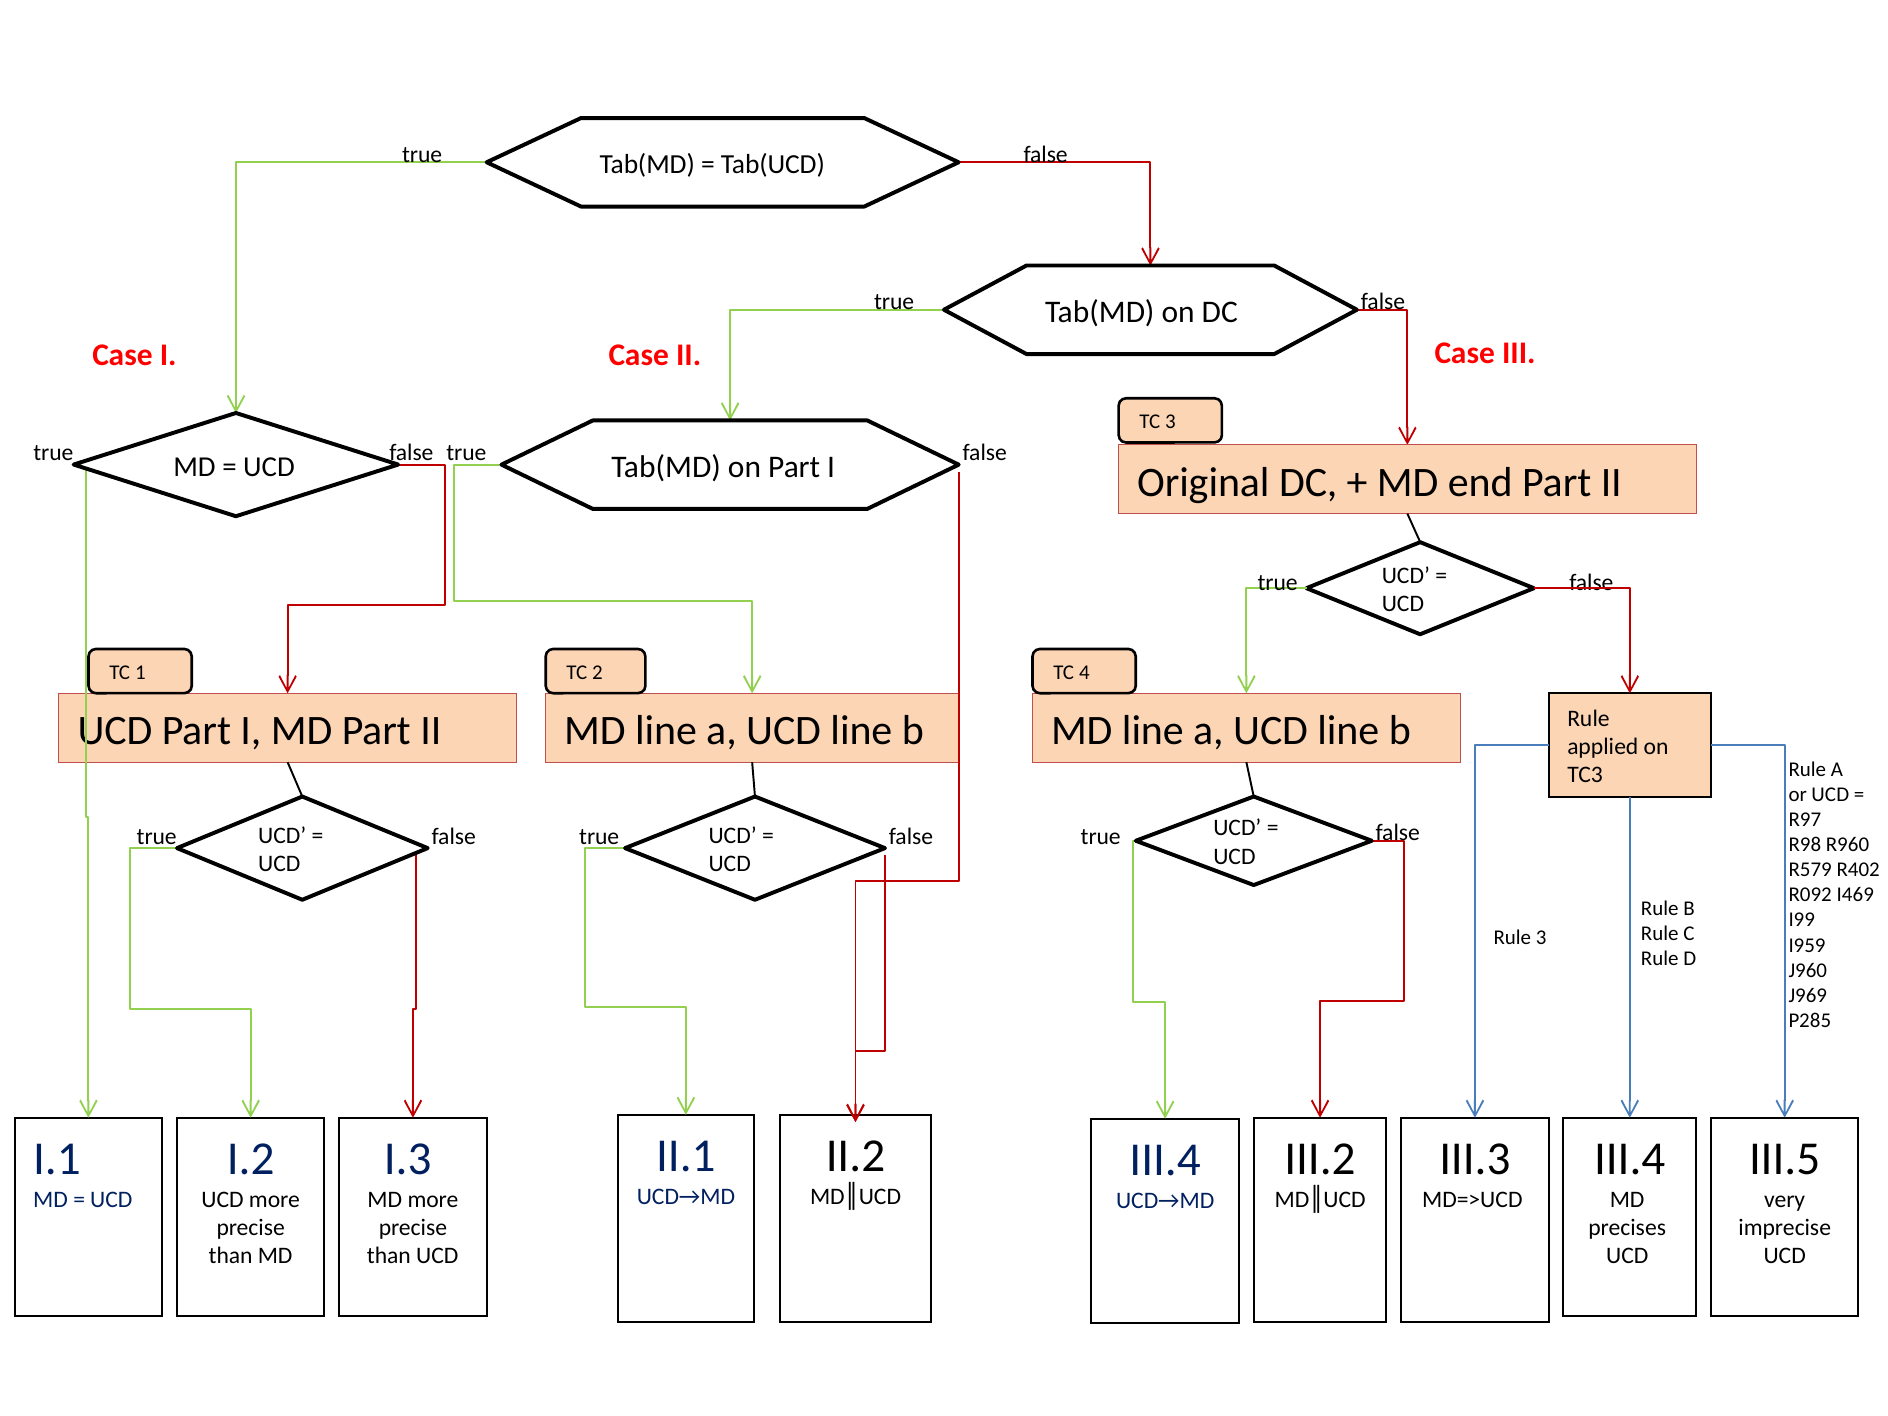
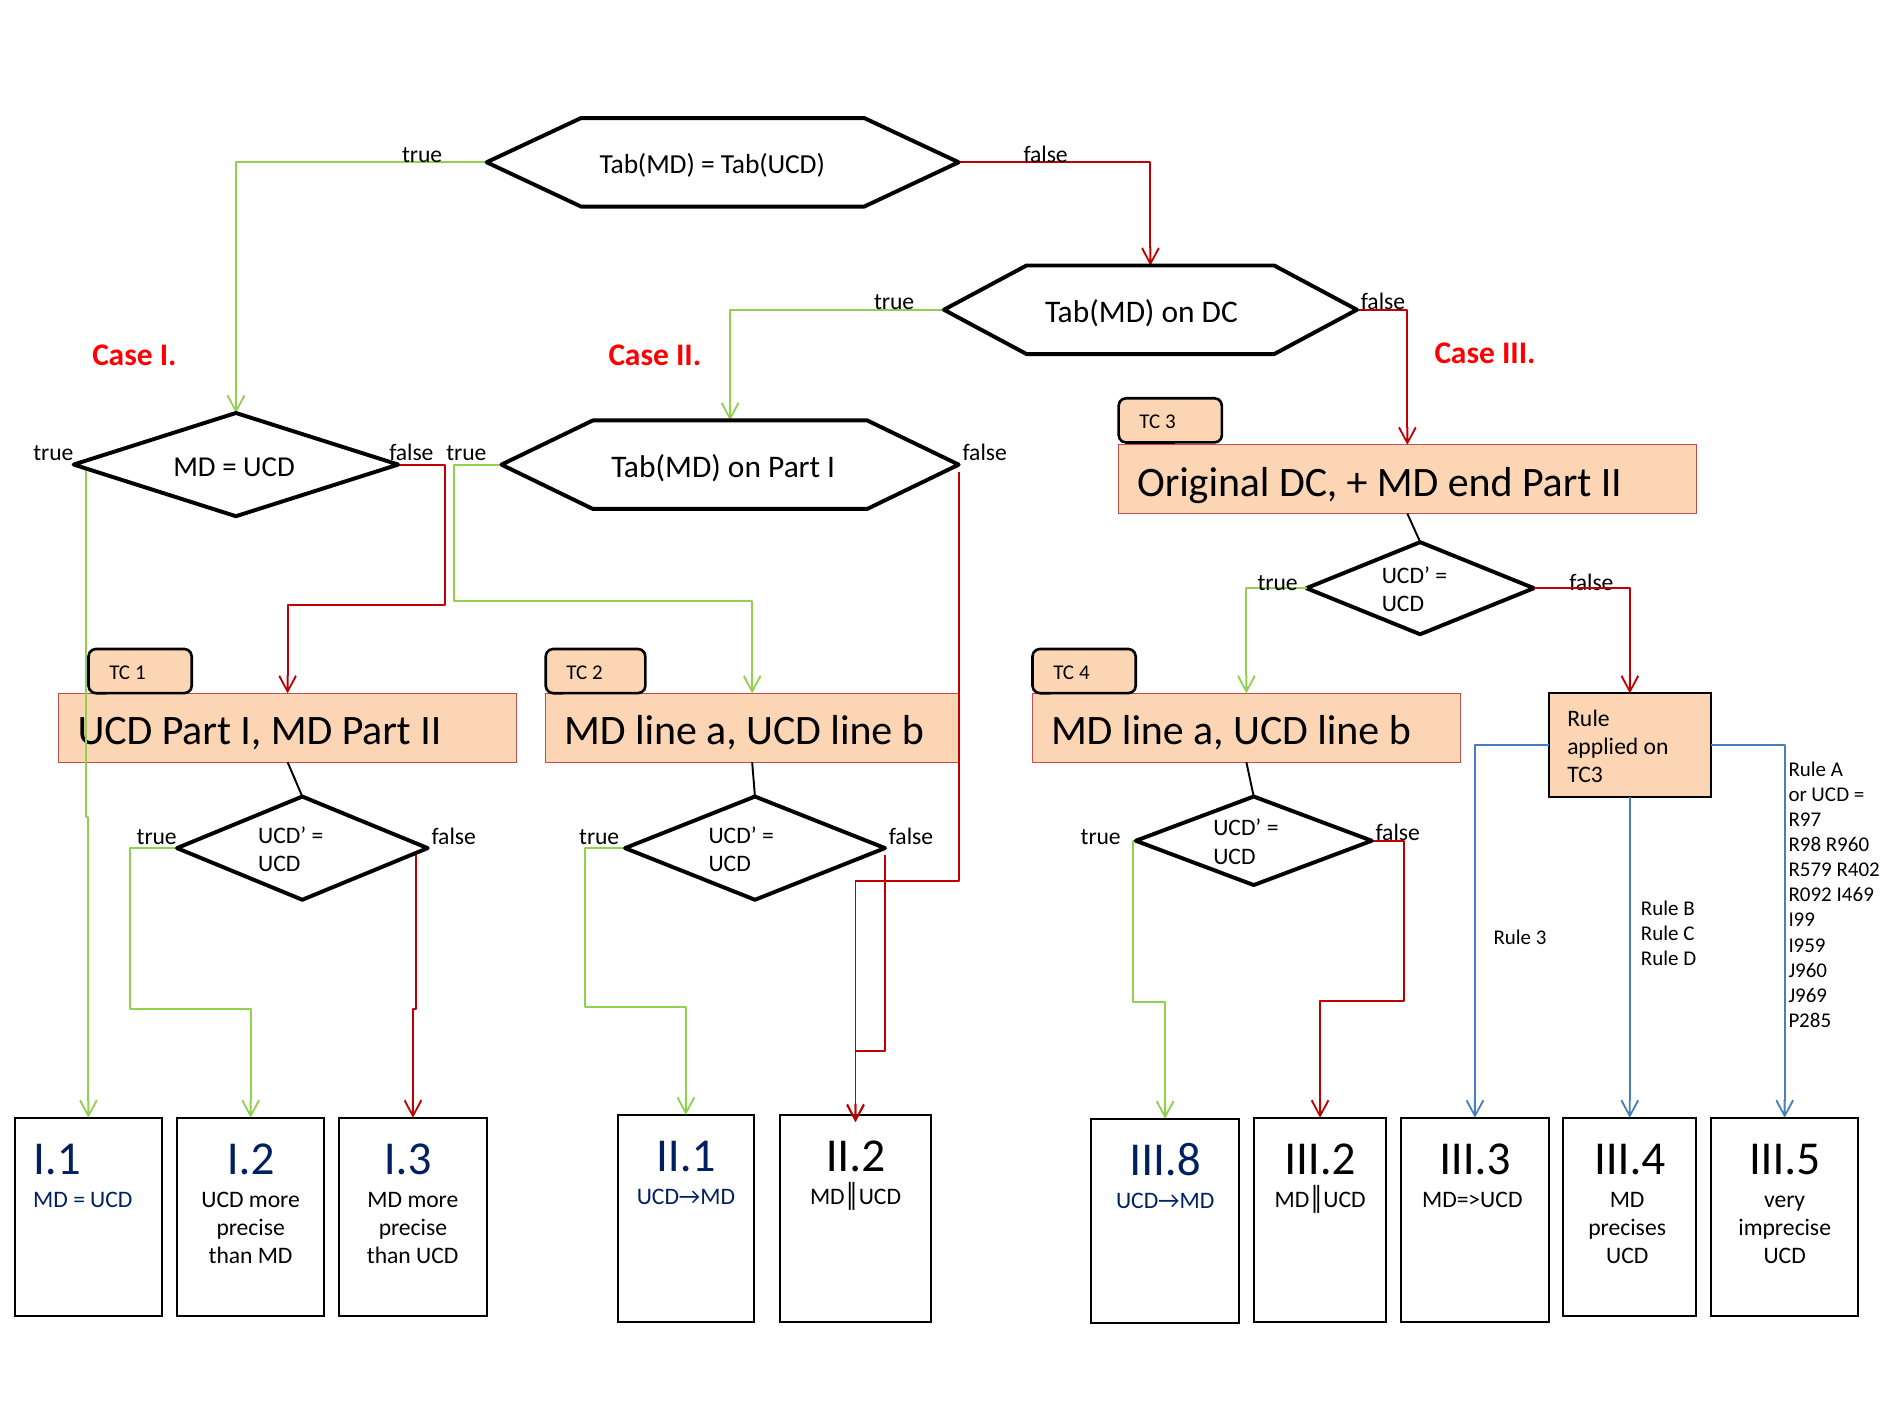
III.4 at (1165, 1160): III.4 -> III.8
